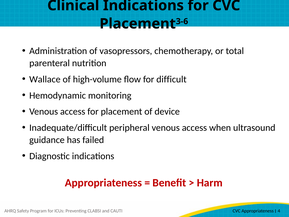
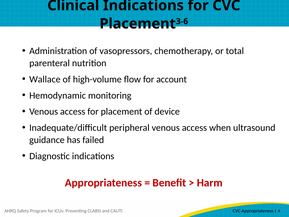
difficult: difficult -> account
